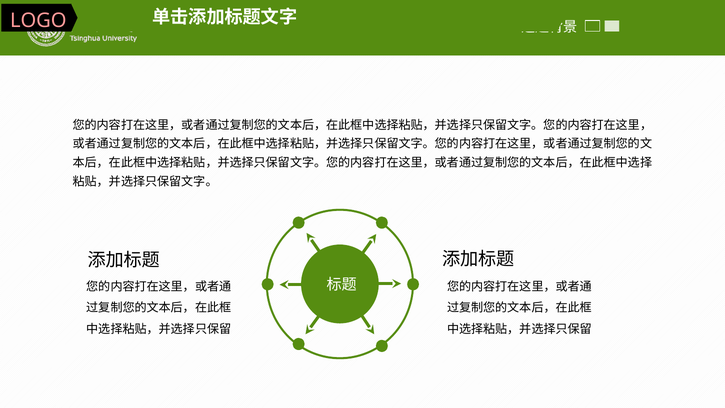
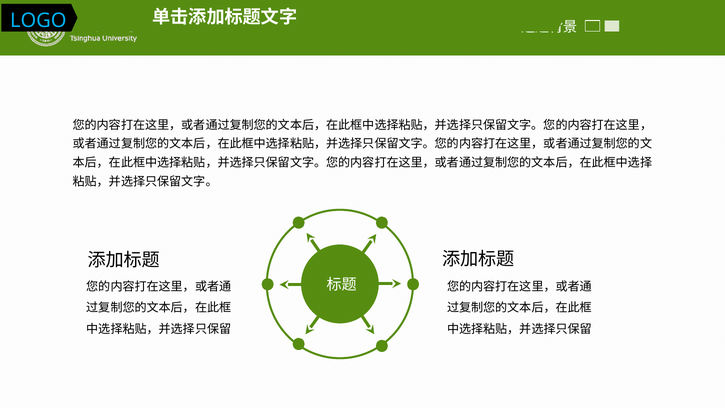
LOGO colour: pink -> light blue
